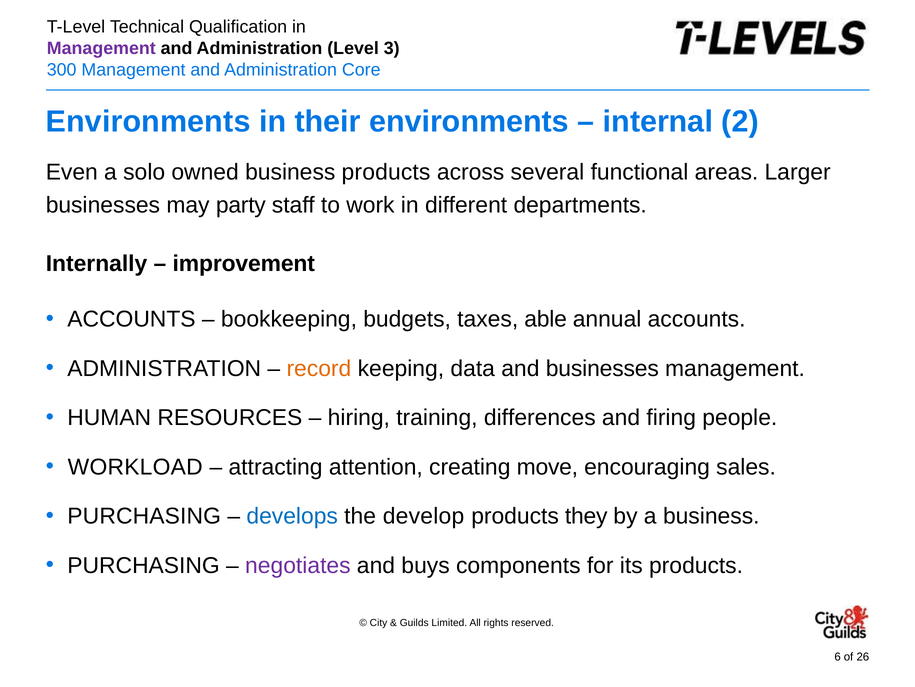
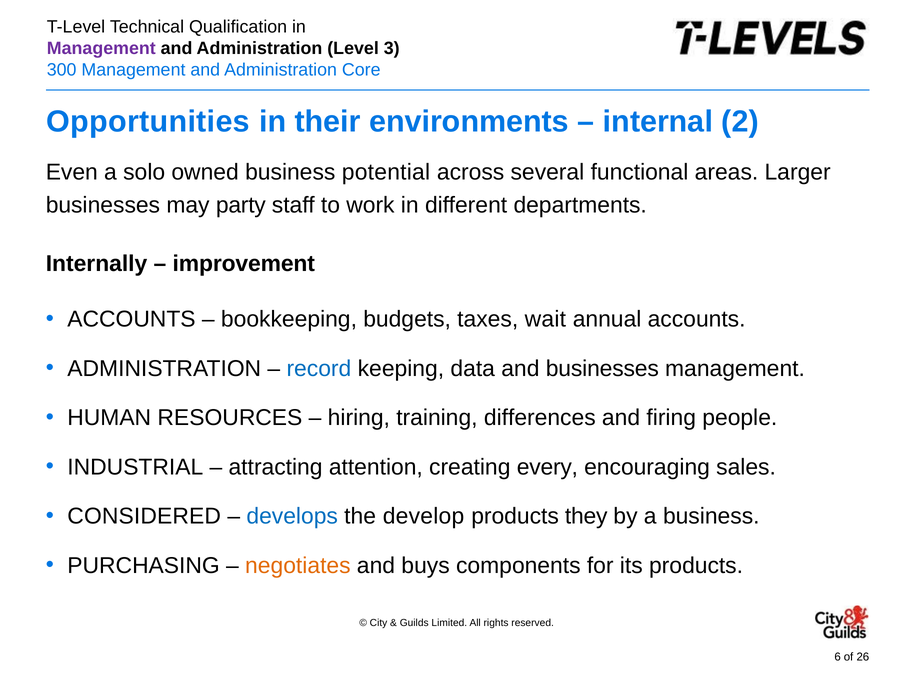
Environments at (148, 121): Environments -> Opportunities
business products: products -> potential
able: able -> wait
record colour: orange -> blue
WORKLOAD: WORKLOAD -> INDUSTRIAL
move: move -> every
PURCHASING at (144, 516): PURCHASING -> CONSIDERED
negotiates colour: purple -> orange
